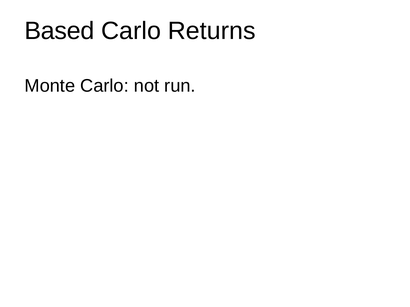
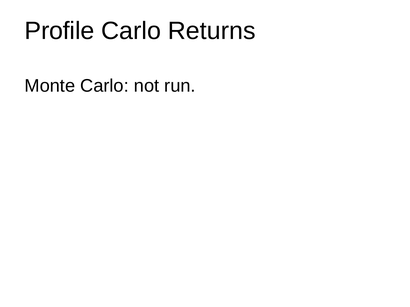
Based: Based -> Profile
